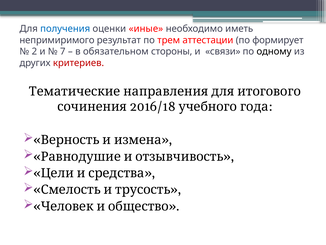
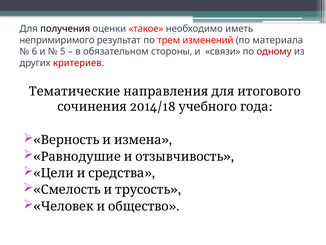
получения colour: blue -> black
иные: иные -> такое
аттестации: аттестации -> изменений
формирует: формирует -> материала
2: 2 -> 6
7: 7 -> 5
одному colour: black -> red
2016/18: 2016/18 -> 2014/18
